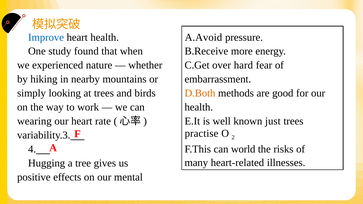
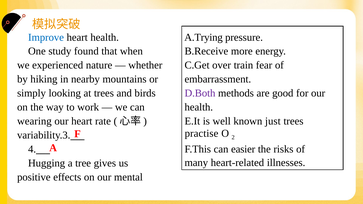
A.Avoid: A.Avoid -> A.Trying
hard: hard -> train
D.Both colour: orange -> purple
world: world -> easier
